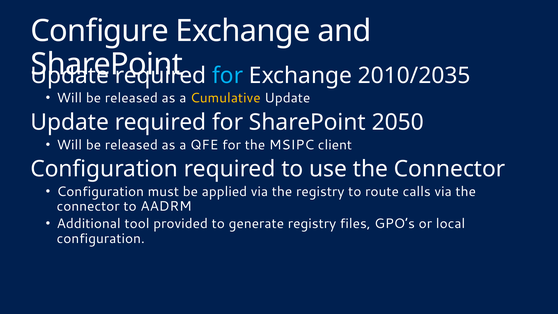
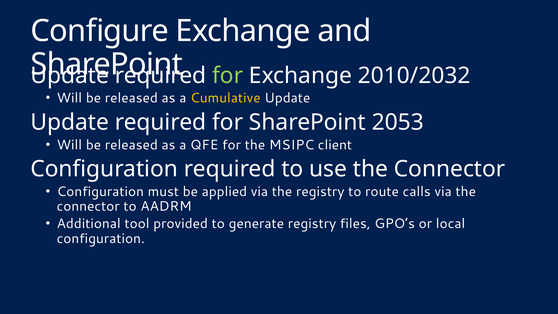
for at (228, 76) colour: light blue -> light green
2010/2035: 2010/2035 -> 2010/2032
2050: 2050 -> 2053
